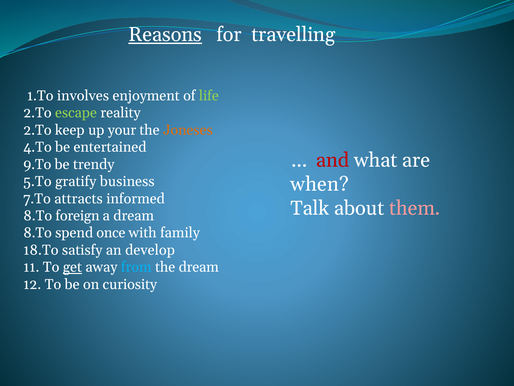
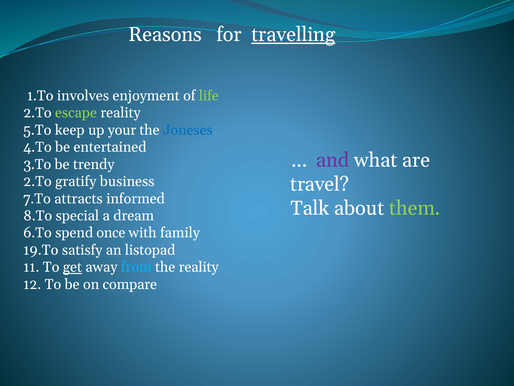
Reasons underline: present -> none
travelling underline: none -> present
2.To at (37, 130): 2.To -> 5.To
Joneses colour: orange -> blue
and colour: red -> purple
9.To: 9.To -> 3.To
5.To at (37, 181): 5.To -> 2.To
when: when -> travel
them colour: pink -> light green
foreign: foreign -> special
8.To at (38, 233): 8.To -> 6.To
18.To: 18.To -> 19.To
develop: develop -> listopad
the dream: dream -> reality
curiosity: curiosity -> compare
